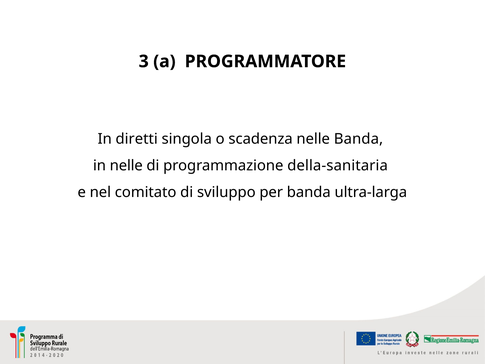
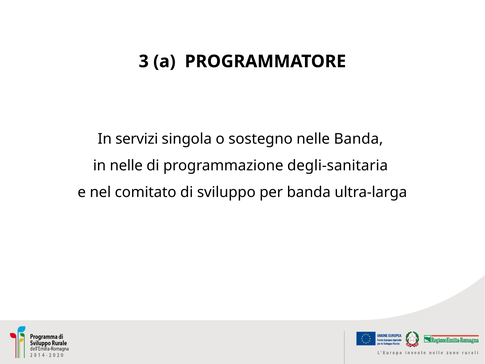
diretti: diretti -> servizi
scadenza: scadenza -> sostegno
della-sanitaria: della-sanitaria -> degli-sanitaria
